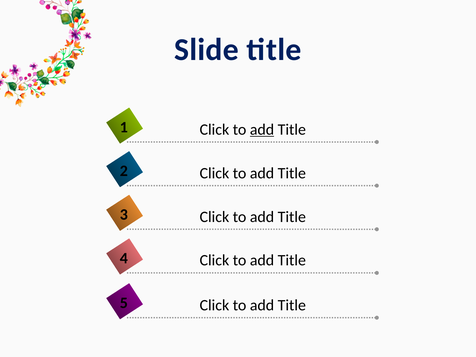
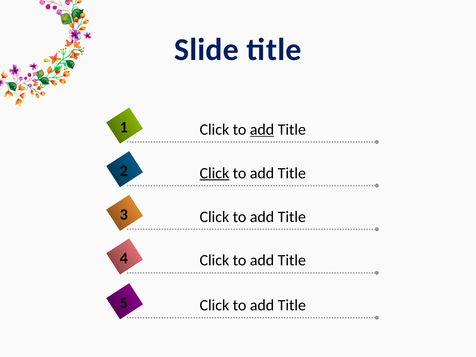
Click at (214, 173) underline: none -> present
